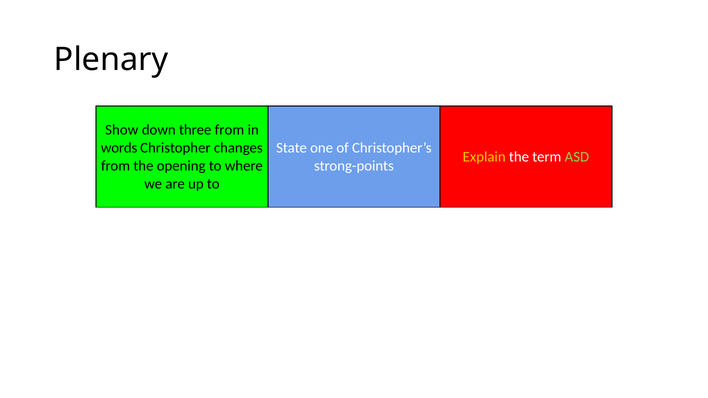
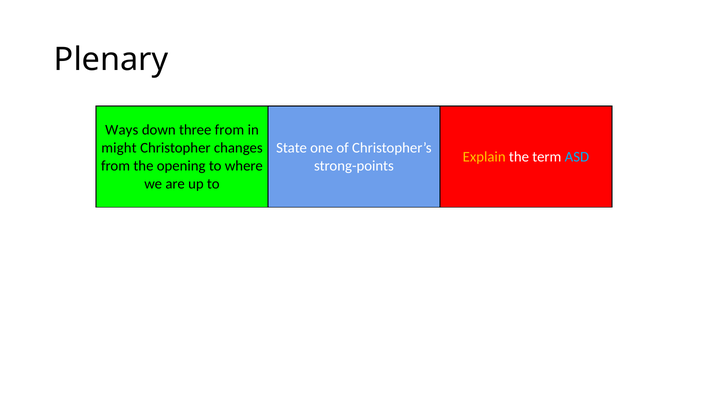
Show: Show -> Ways
words: words -> might
ASD colour: light green -> light blue
